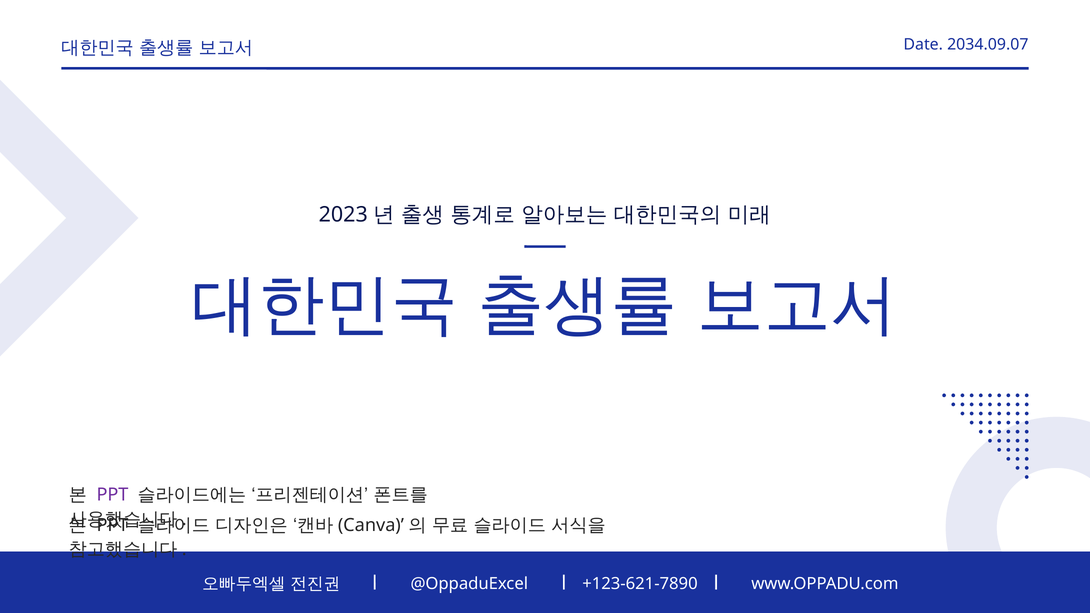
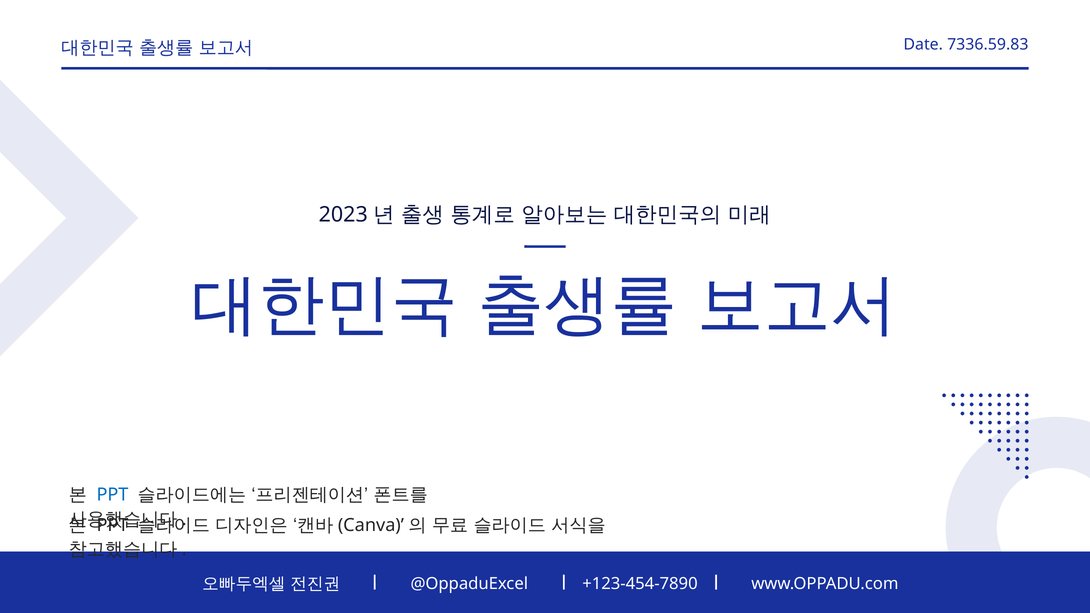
2034.09.07: 2034.09.07 -> 7336.59.83
PPT at (112, 495) colour: purple -> blue
+123-621-7890: +123-621-7890 -> +123-454-7890
